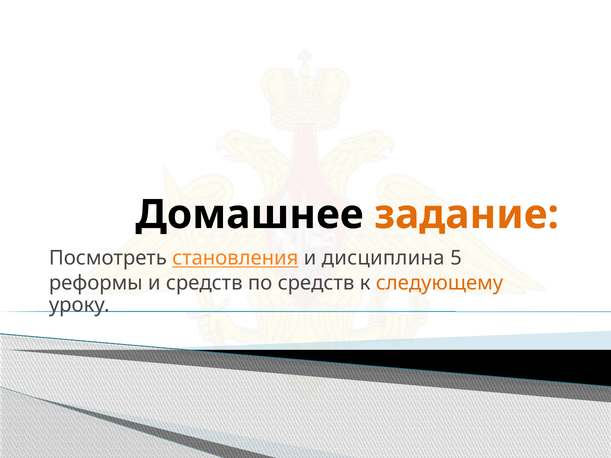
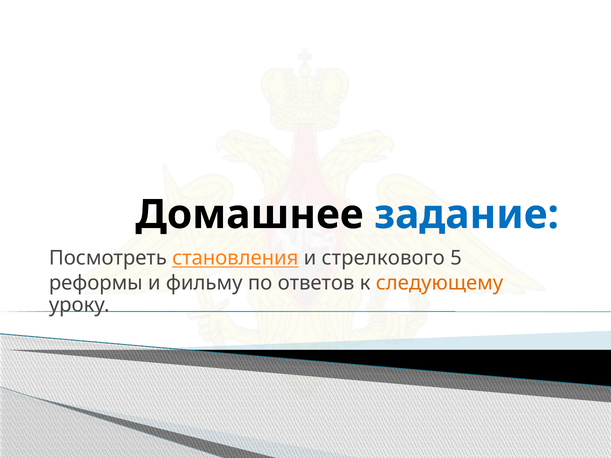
задание colour: orange -> blue
дисциплина: дисциплина -> стрелкового
и средств: средств -> фильму
по средств: средств -> ответов
